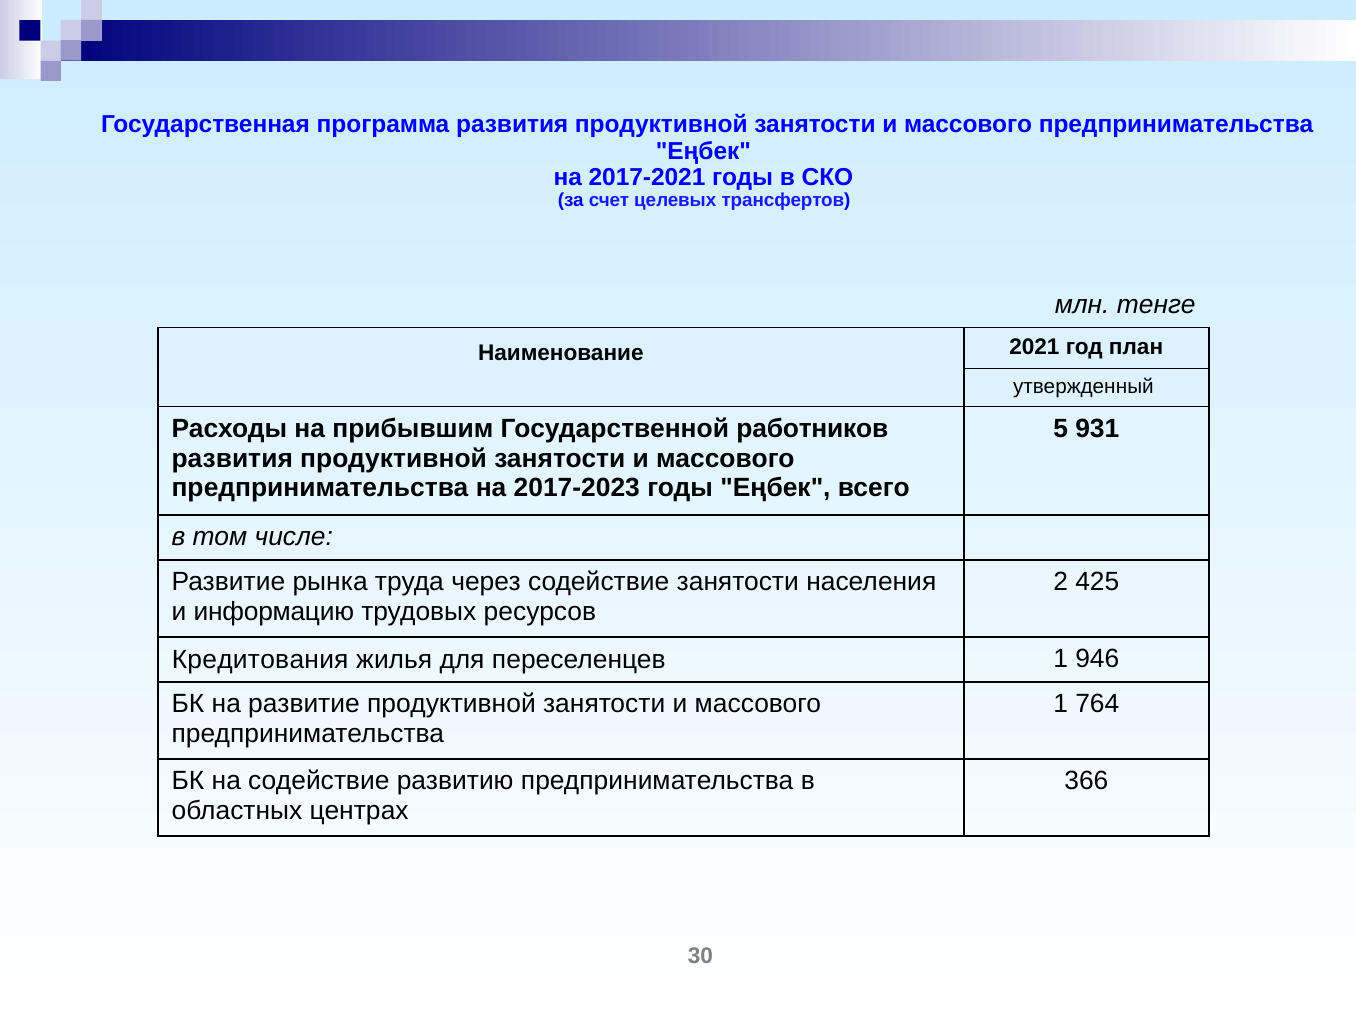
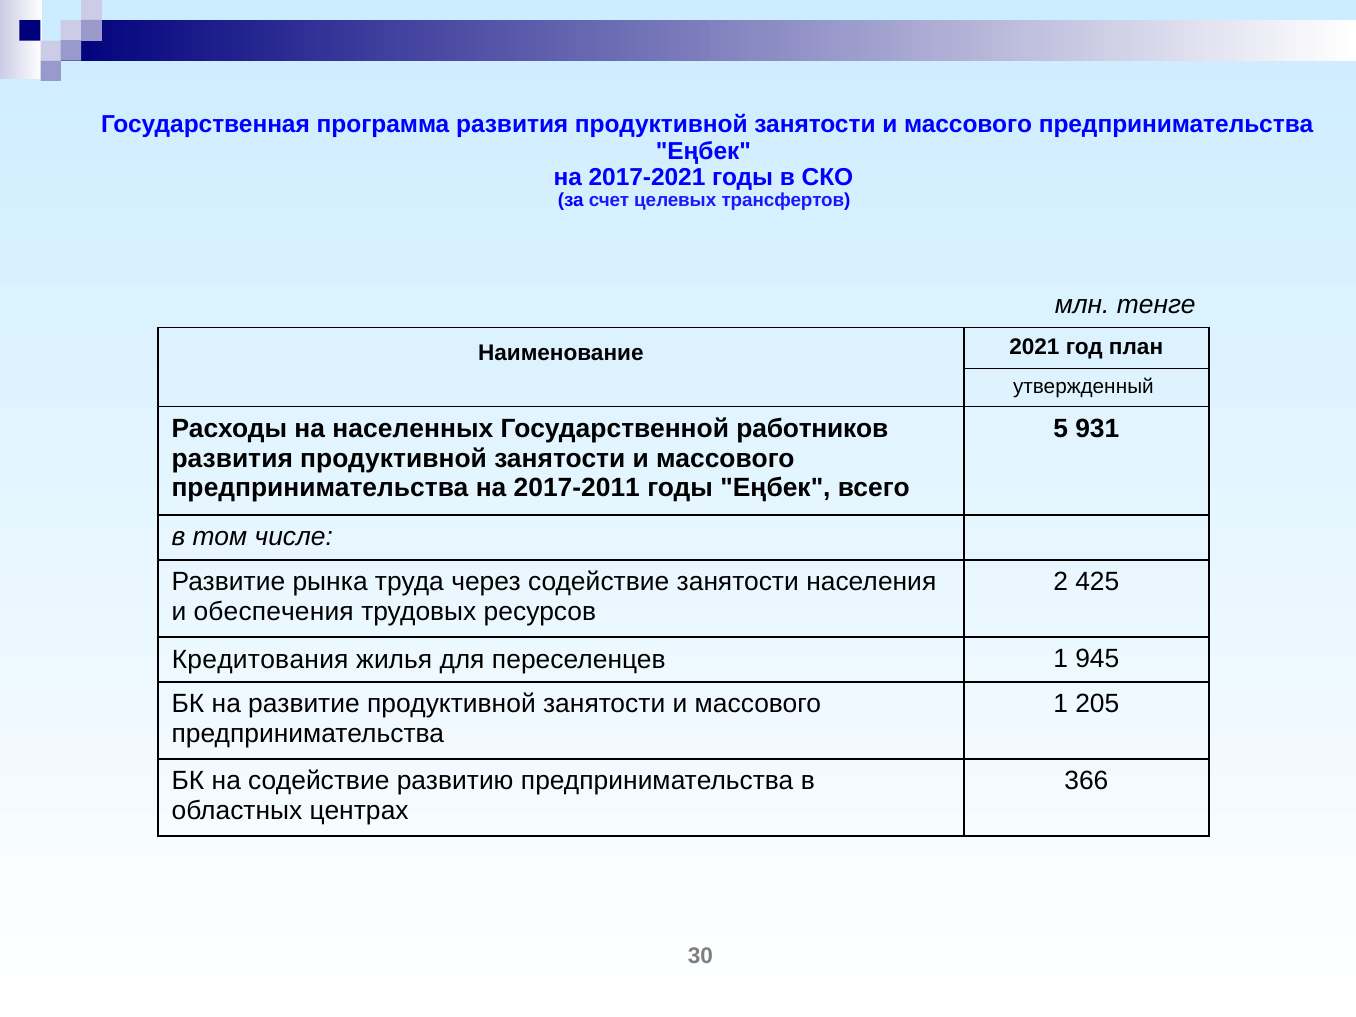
прибывшим: прибывшим -> населенных
2017-2023: 2017-2023 -> 2017-2011
информацию: информацию -> обеспечения
946: 946 -> 945
764: 764 -> 205
